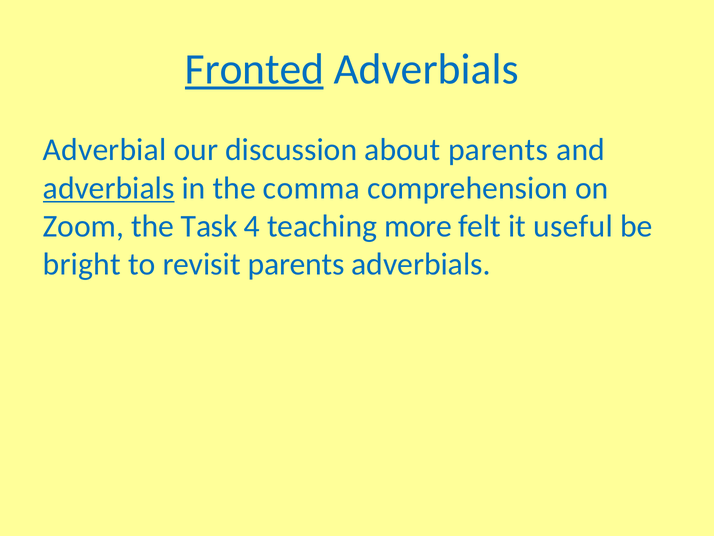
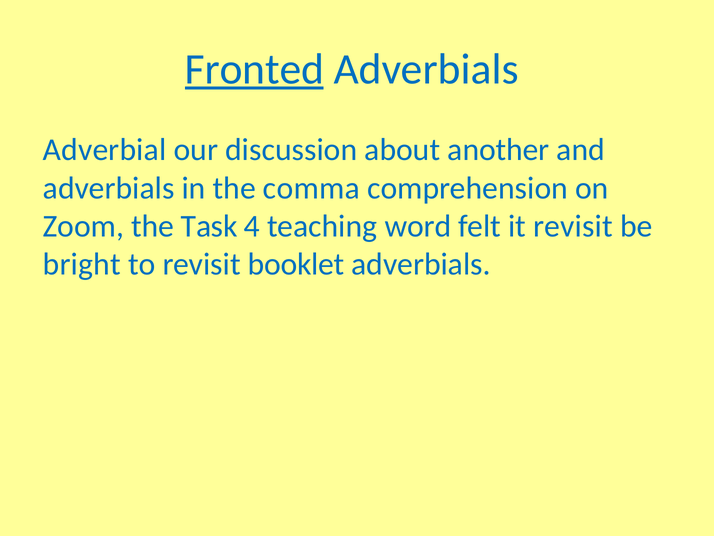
about parents: parents -> another
adverbials at (109, 188) underline: present -> none
more: more -> word
it useful: useful -> revisit
revisit parents: parents -> booklet
